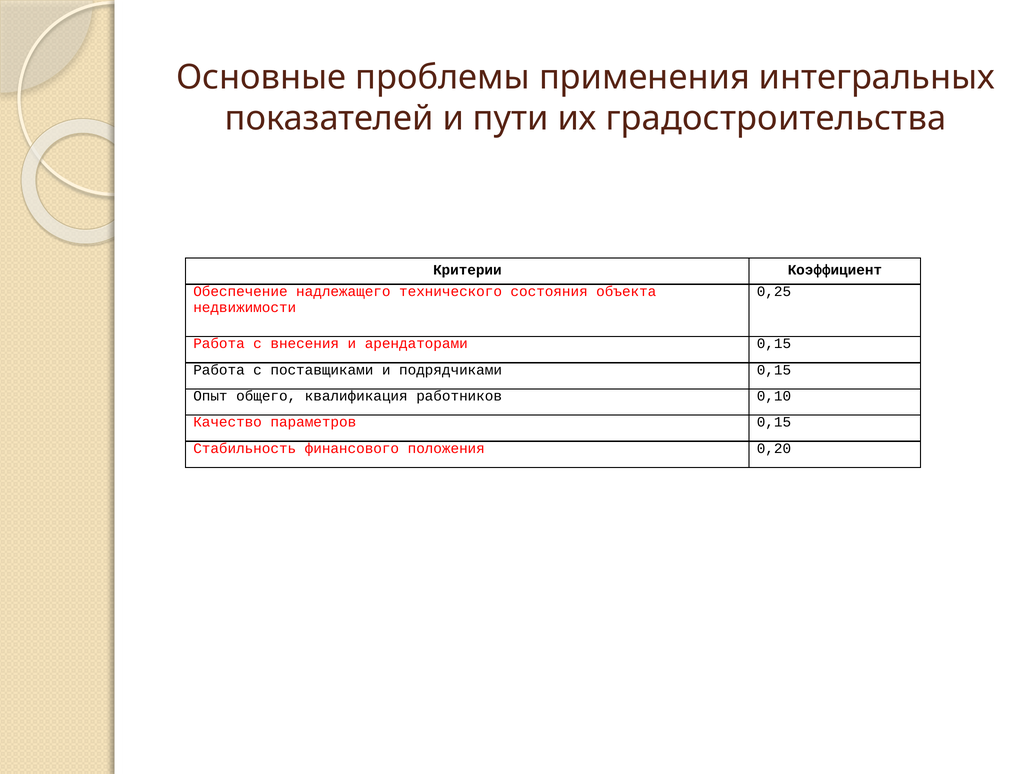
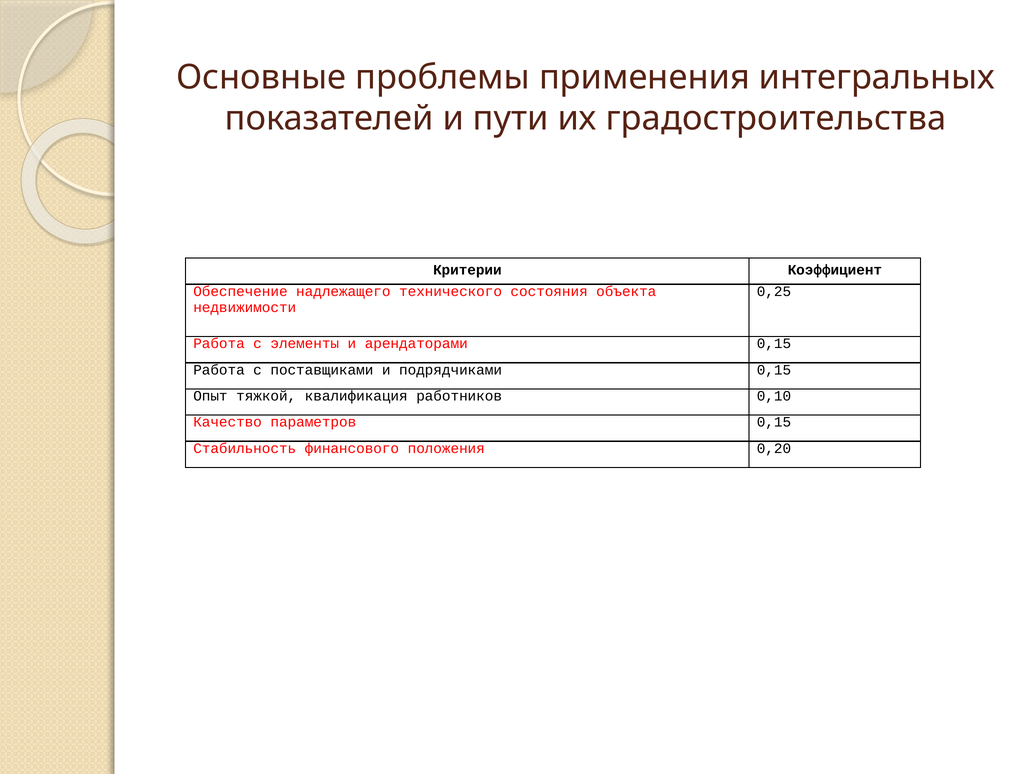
внесения: внесения -> элементы
общего: общего -> тяжкой
